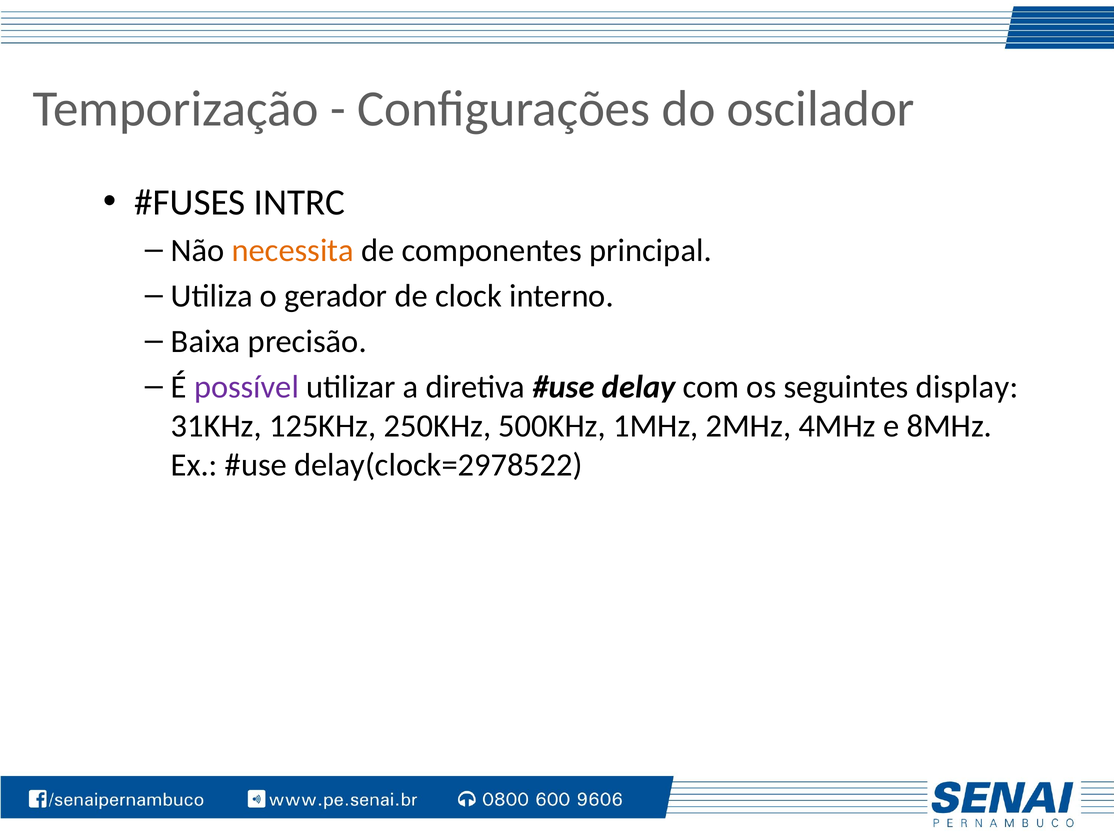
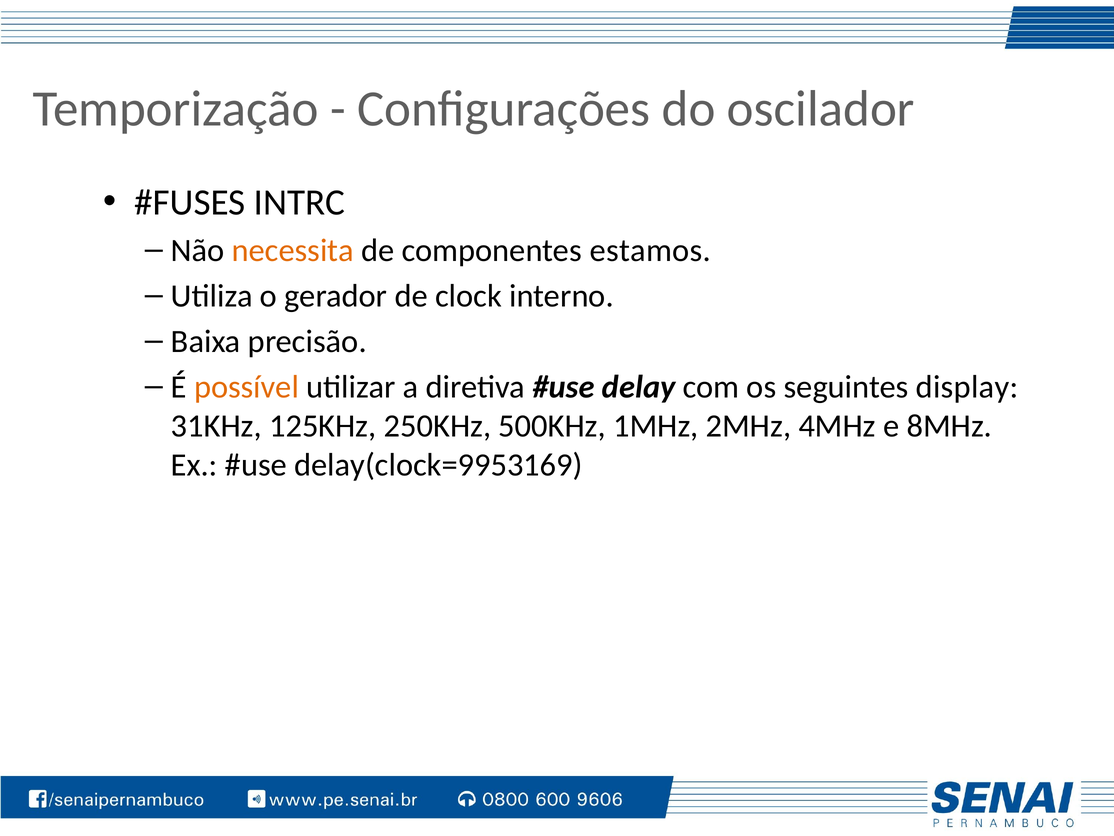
principal: principal -> estamos
possível colour: purple -> orange
delay(clock=2978522: delay(clock=2978522 -> delay(clock=9953169
